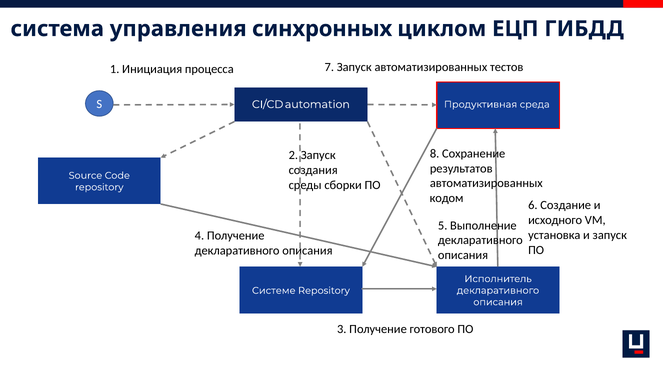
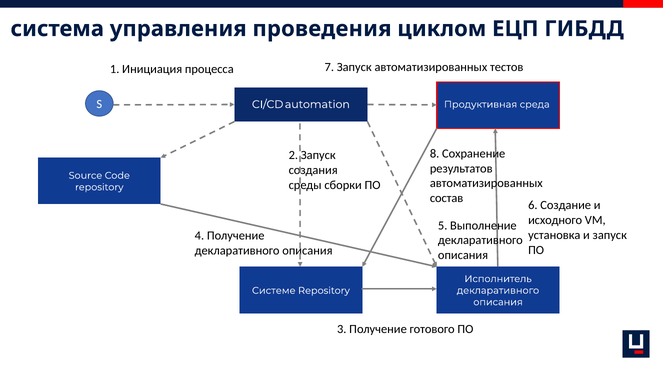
синхронных: синхронных -> проведения
кодом: кодом -> состав
